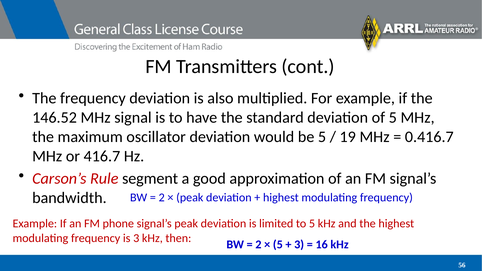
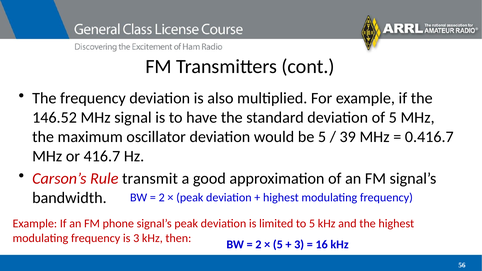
19: 19 -> 39
segment: segment -> transmit
